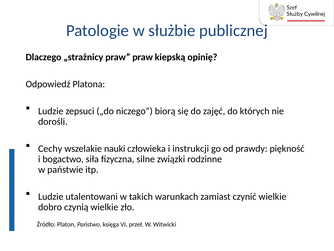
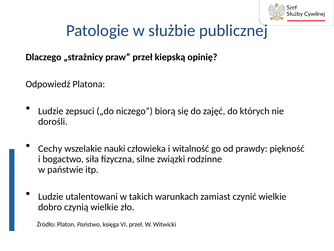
praw praw: praw -> przeł
instrukcji: instrukcji -> witalność
